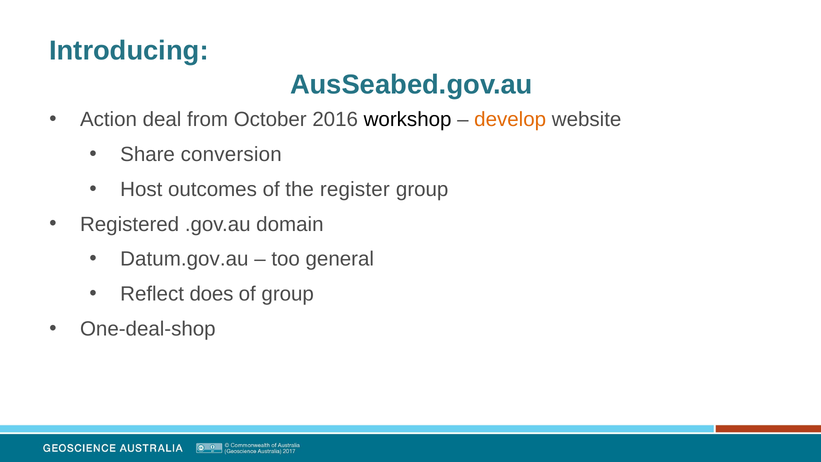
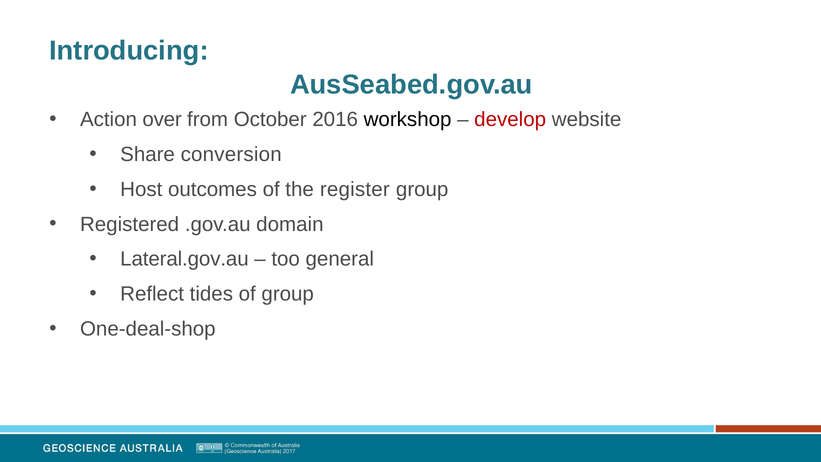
deal: deal -> over
develop colour: orange -> red
Datum.gov.au: Datum.gov.au -> Lateral.gov.au
does: does -> tides
